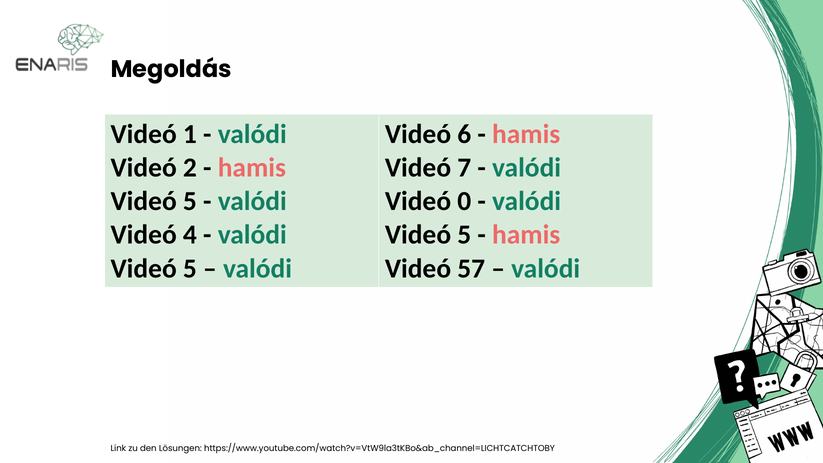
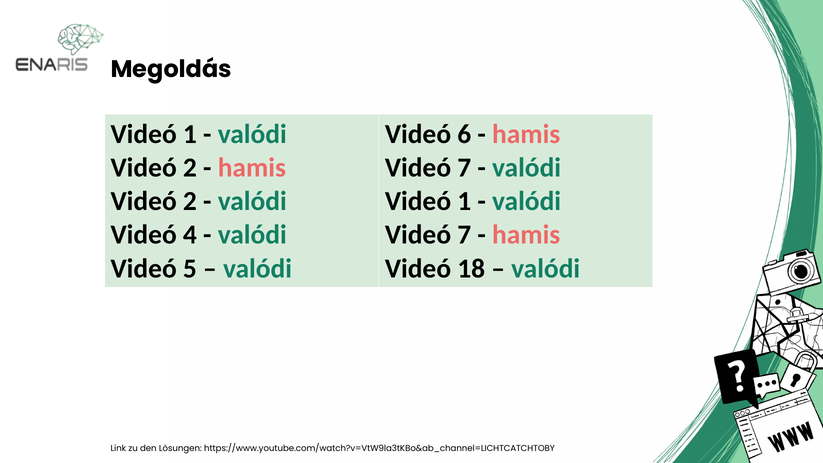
5 at (190, 201): 5 -> 2
0 at (464, 201): 0 -> 1
5 at (464, 235): 5 -> 7
57: 57 -> 18
